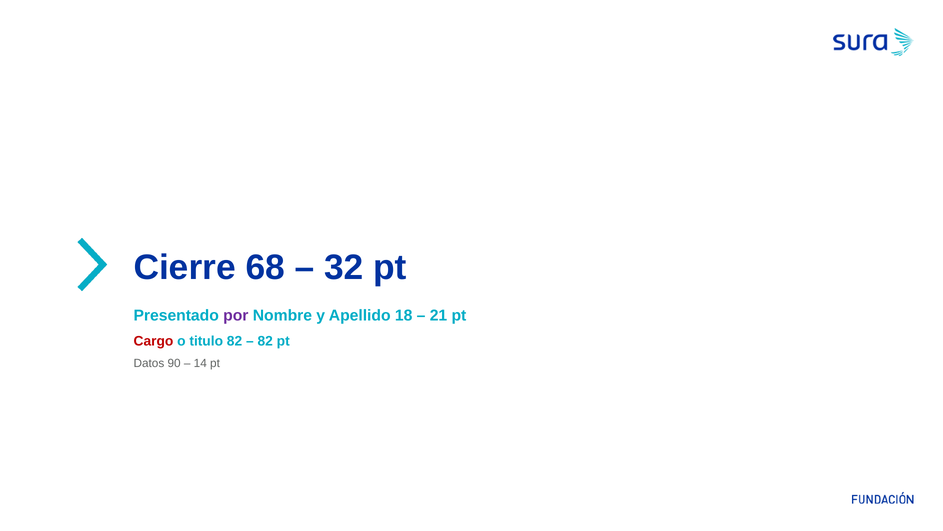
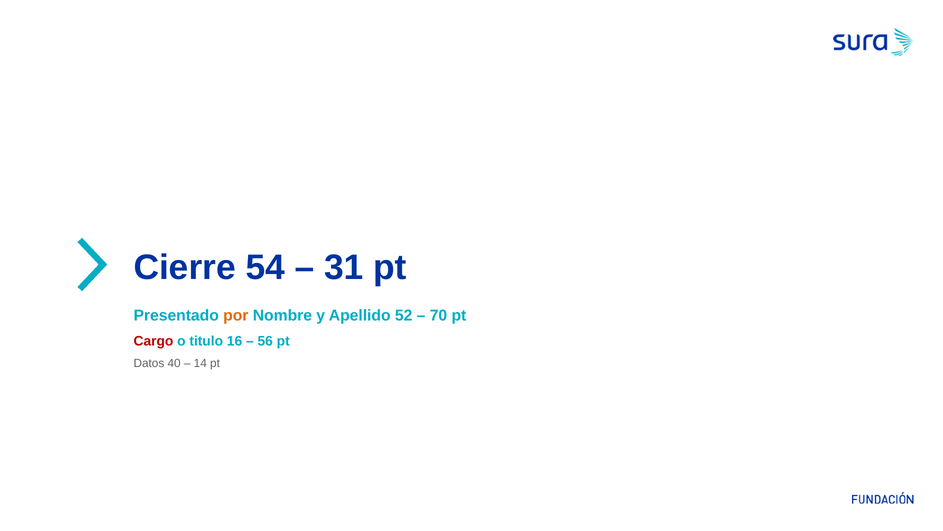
68: 68 -> 54
32: 32 -> 31
por colour: purple -> orange
18: 18 -> 52
21: 21 -> 70
titulo 82: 82 -> 16
82 at (265, 341): 82 -> 56
90: 90 -> 40
